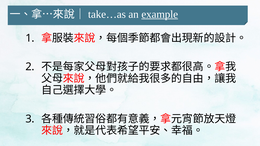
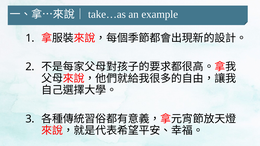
example underline: present -> none
